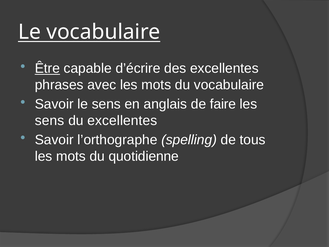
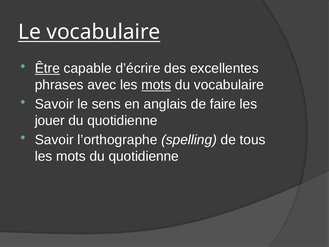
mots at (156, 85) underline: none -> present
sens at (50, 120): sens -> jouer
excellentes at (122, 120): excellentes -> quotidienne
